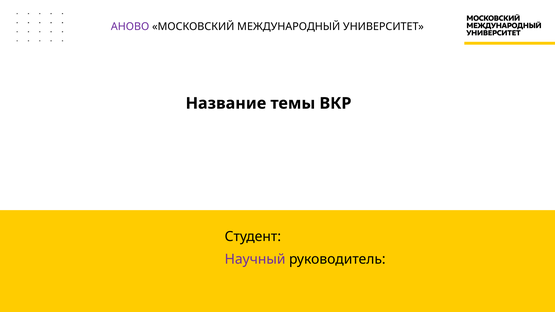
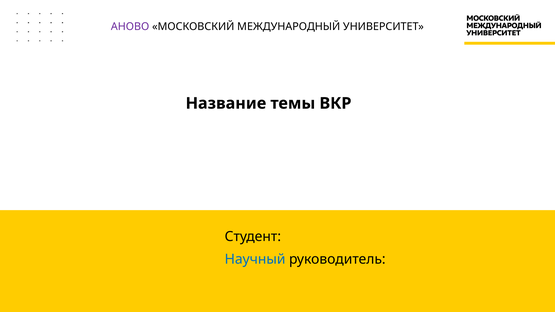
Научный colour: purple -> blue
